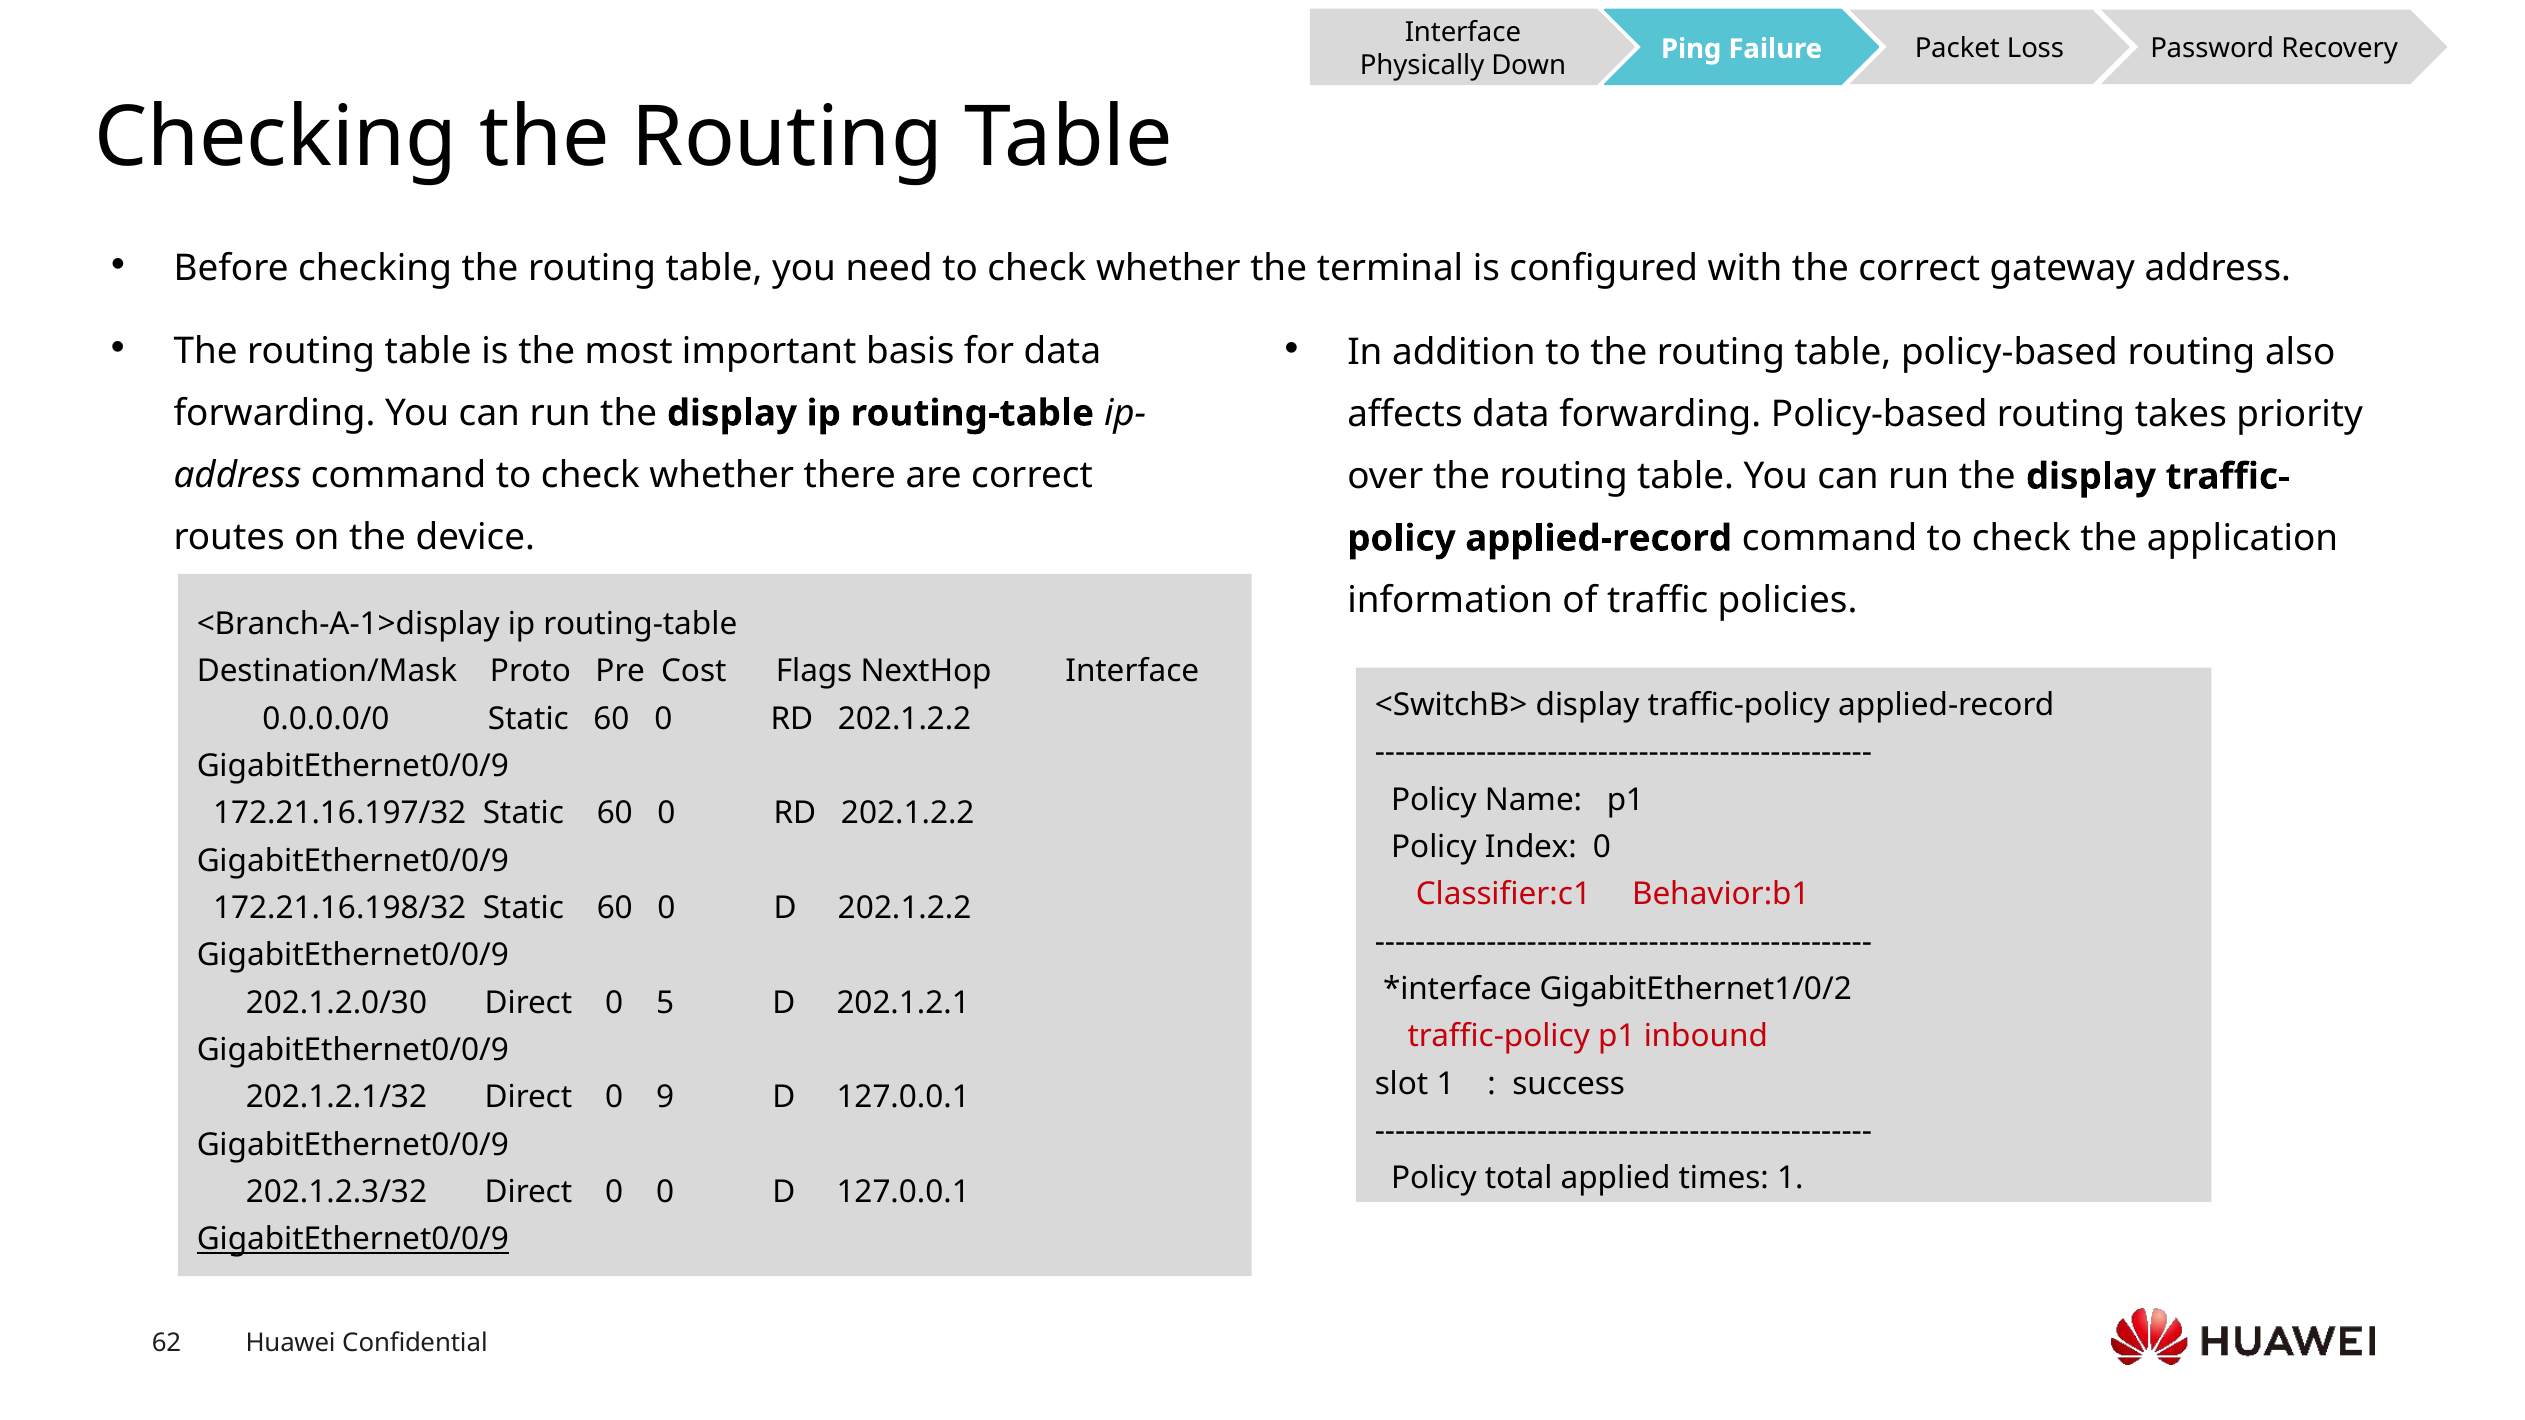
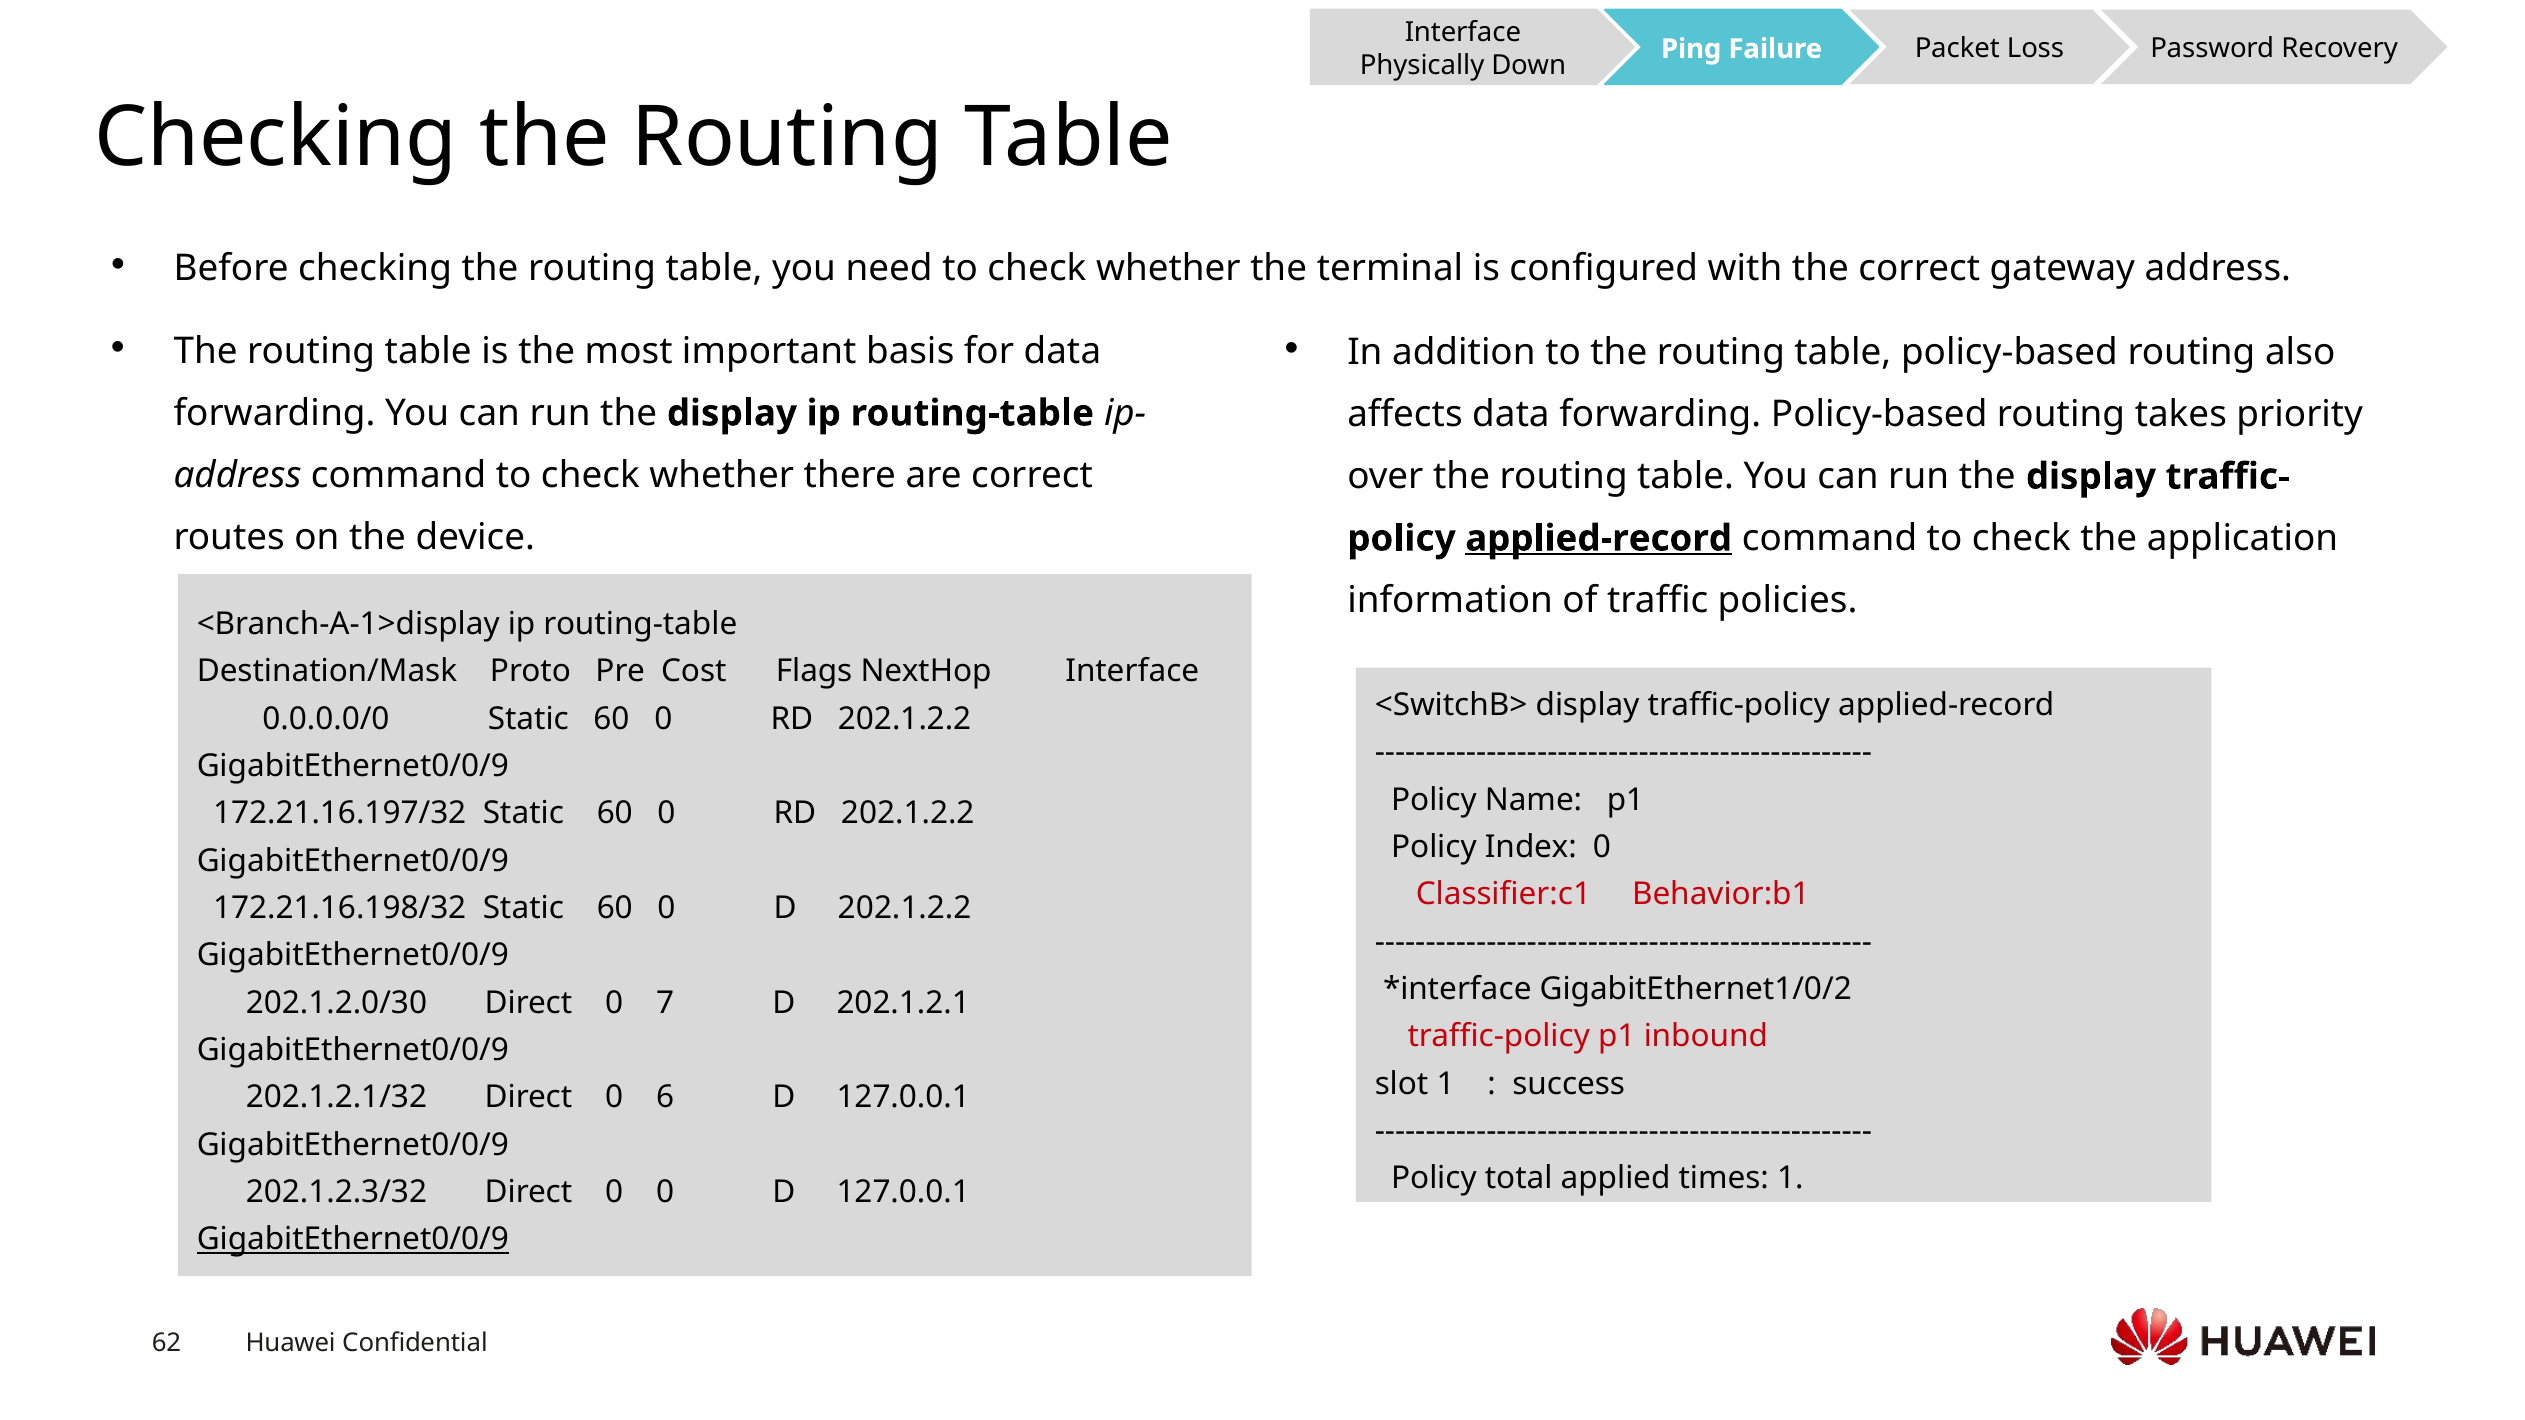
applied-record at (1599, 539) underline: none -> present
5: 5 -> 7
9: 9 -> 6
